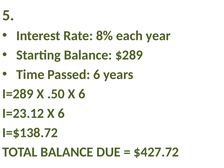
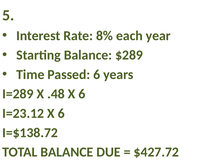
.50: .50 -> .48
